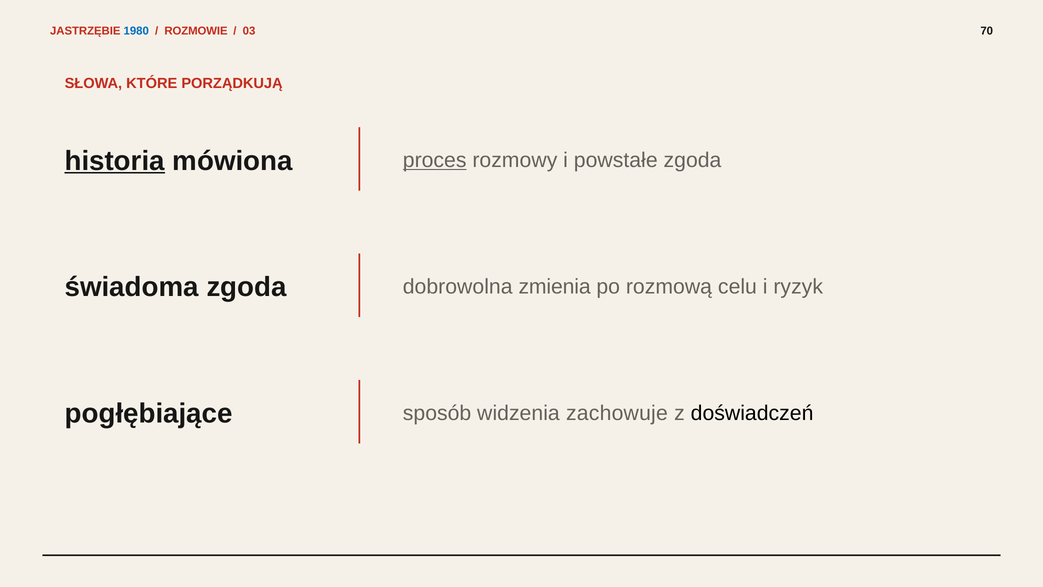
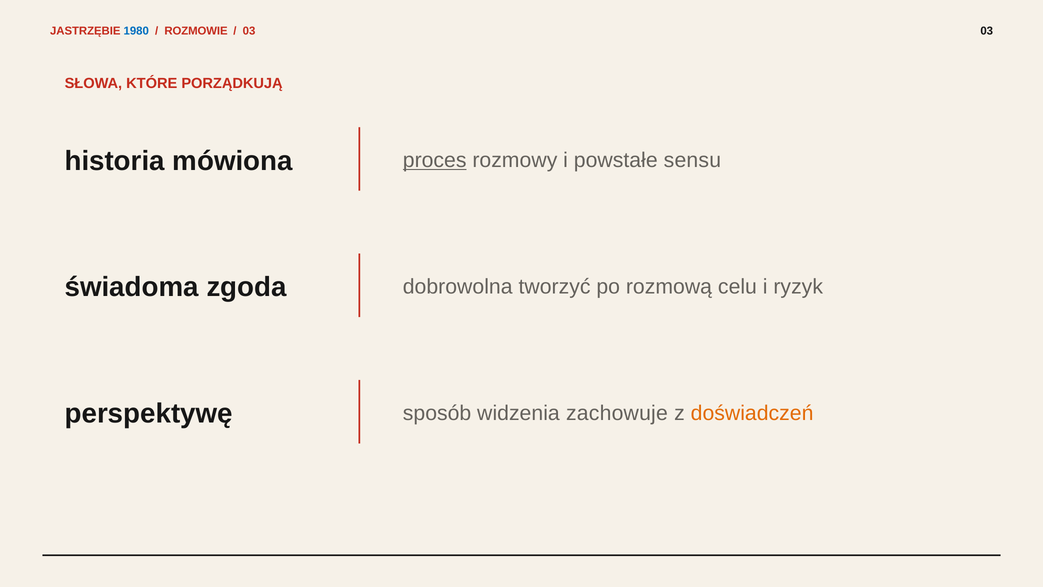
03 70: 70 -> 03
historia underline: present -> none
powstałe zgoda: zgoda -> sensu
zmienia: zmienia -> tworzyć
pogłębiające: pogłębiające -> perspektywę
doświadczeń colour: black -> orange
